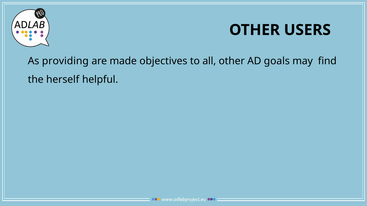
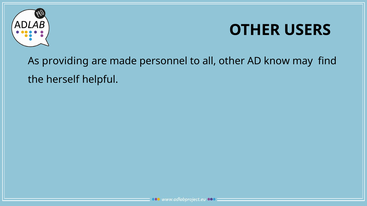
objectives: objectives -> personnel
goals: goals -> know
